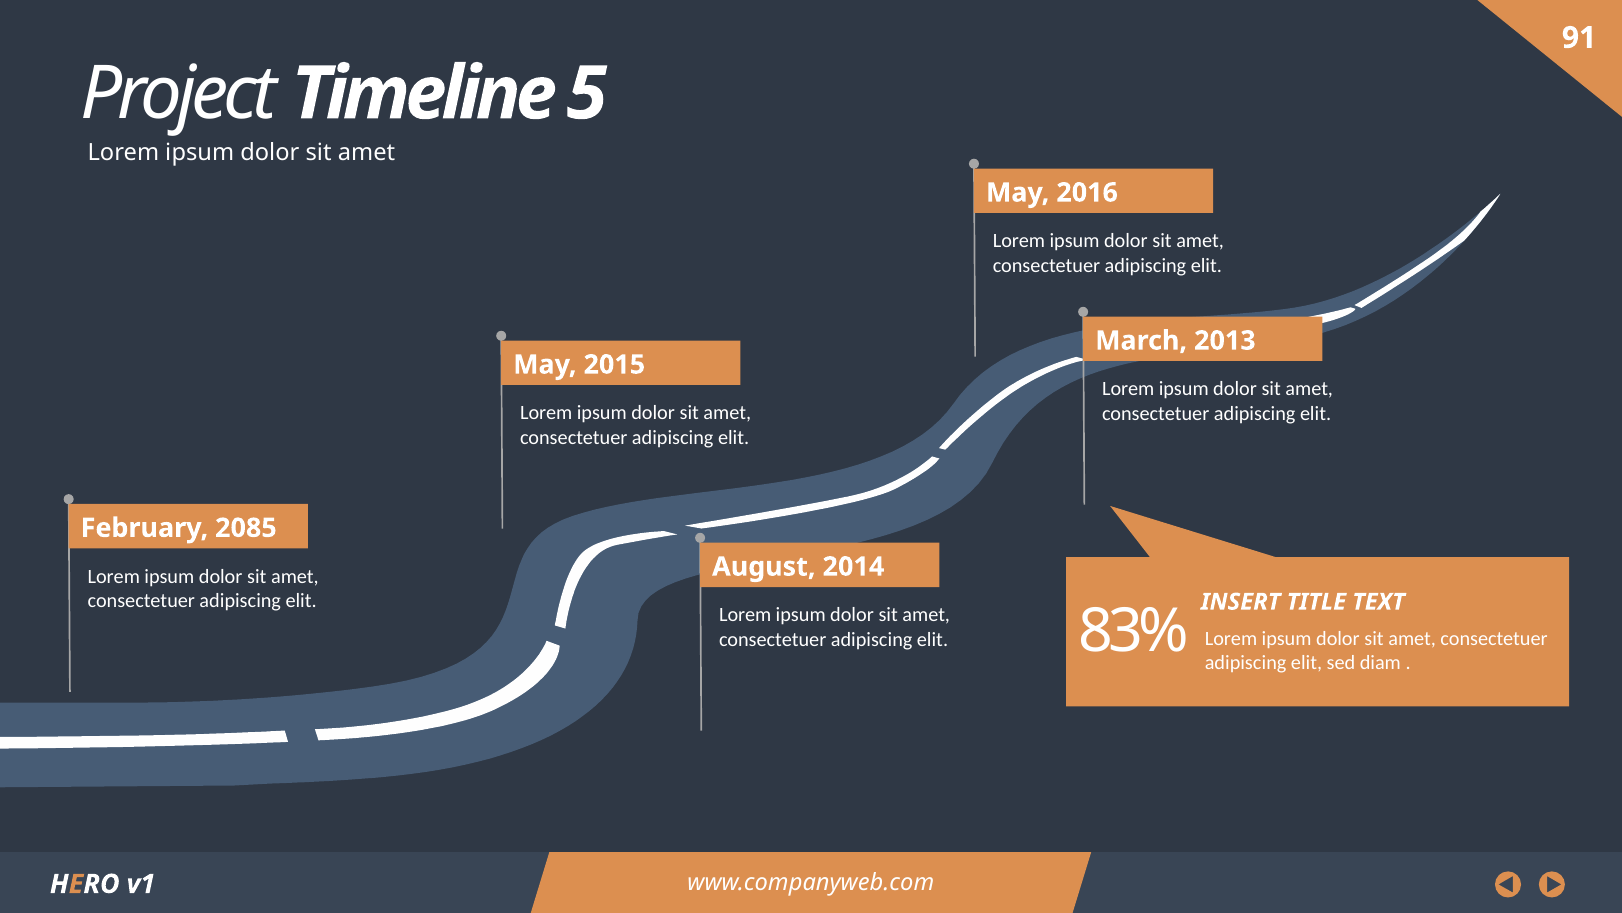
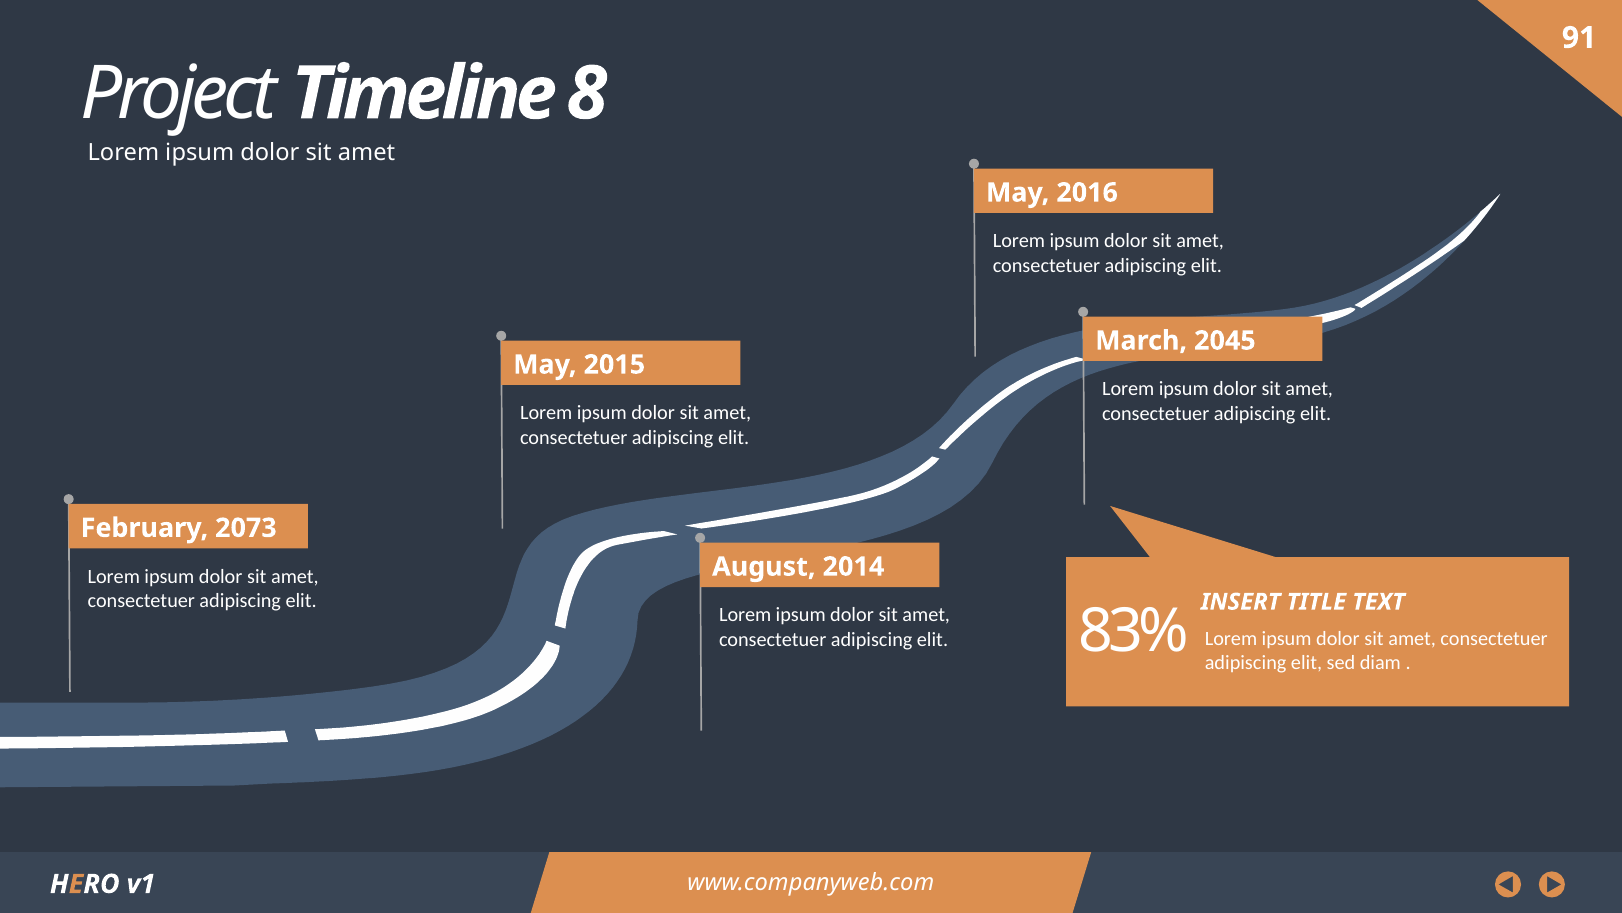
5: 5 -> 8
2013: 2013 -> 2045
2085: 2085 -> 2073
